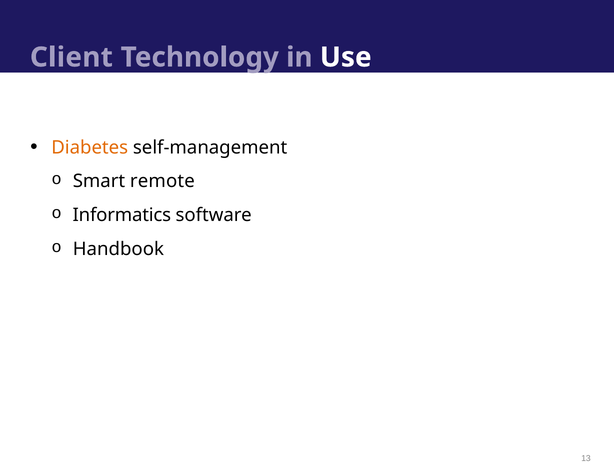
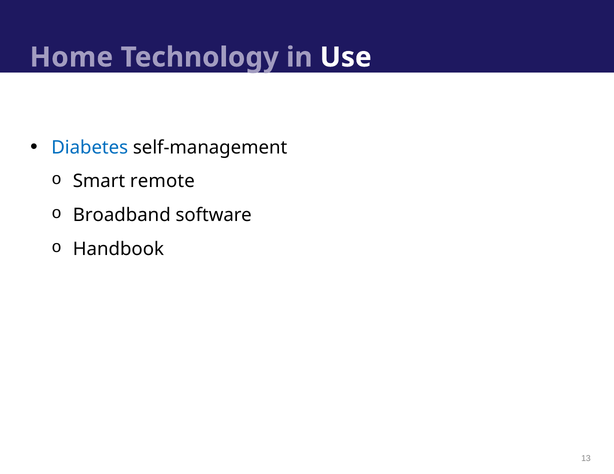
Client: Client -> Home
Diabetes colour: orange -> blue
Informatics: Informatics -> Broadband
